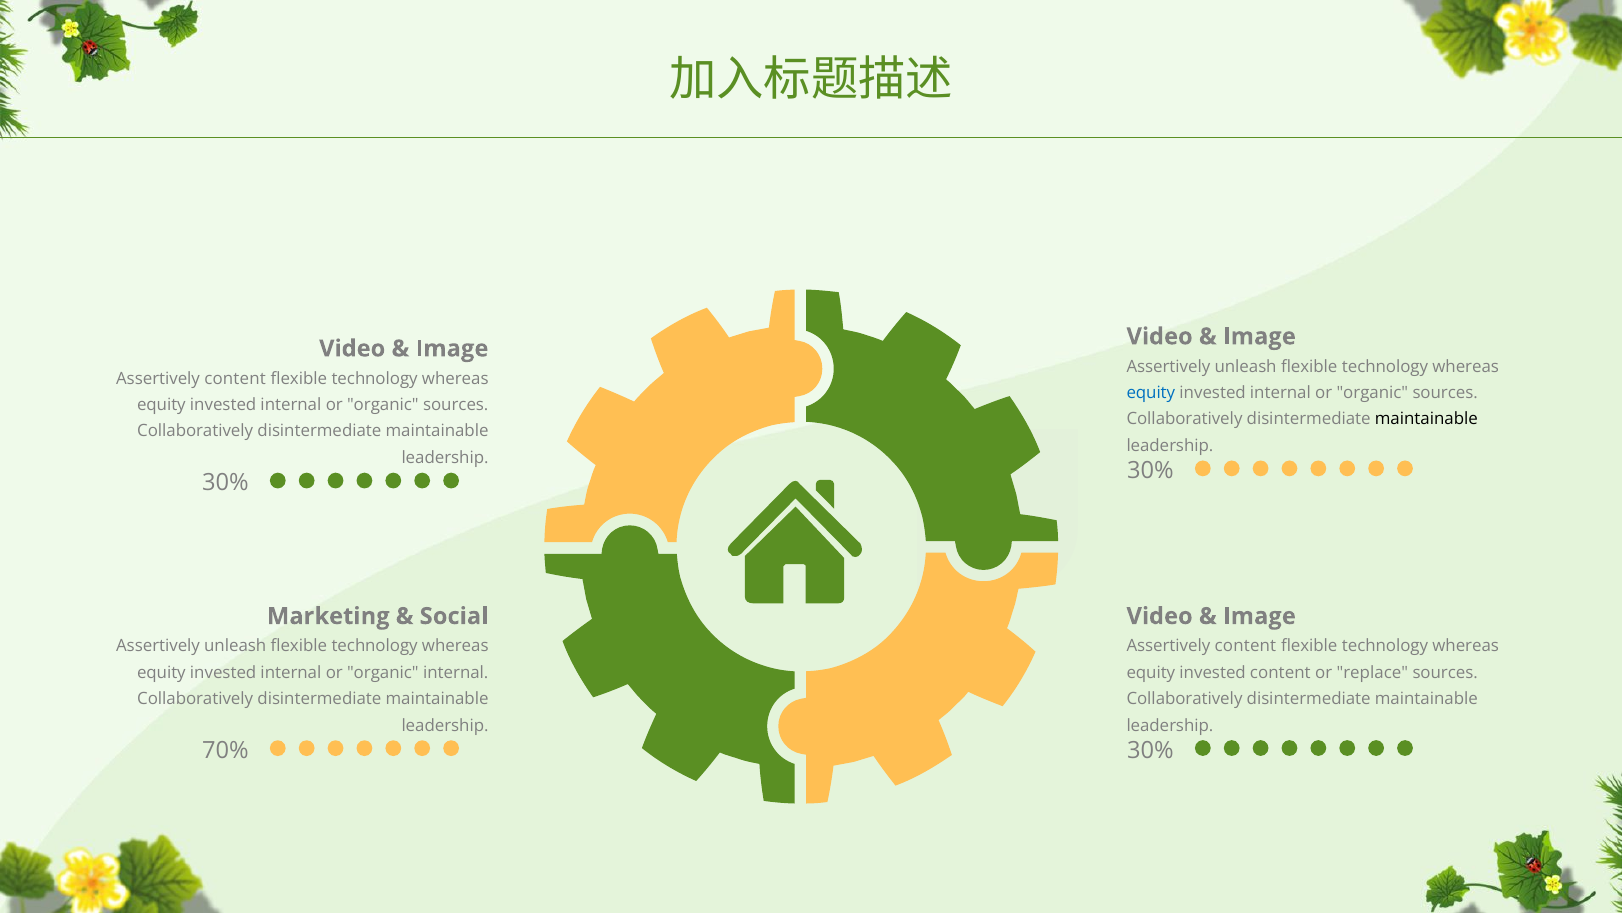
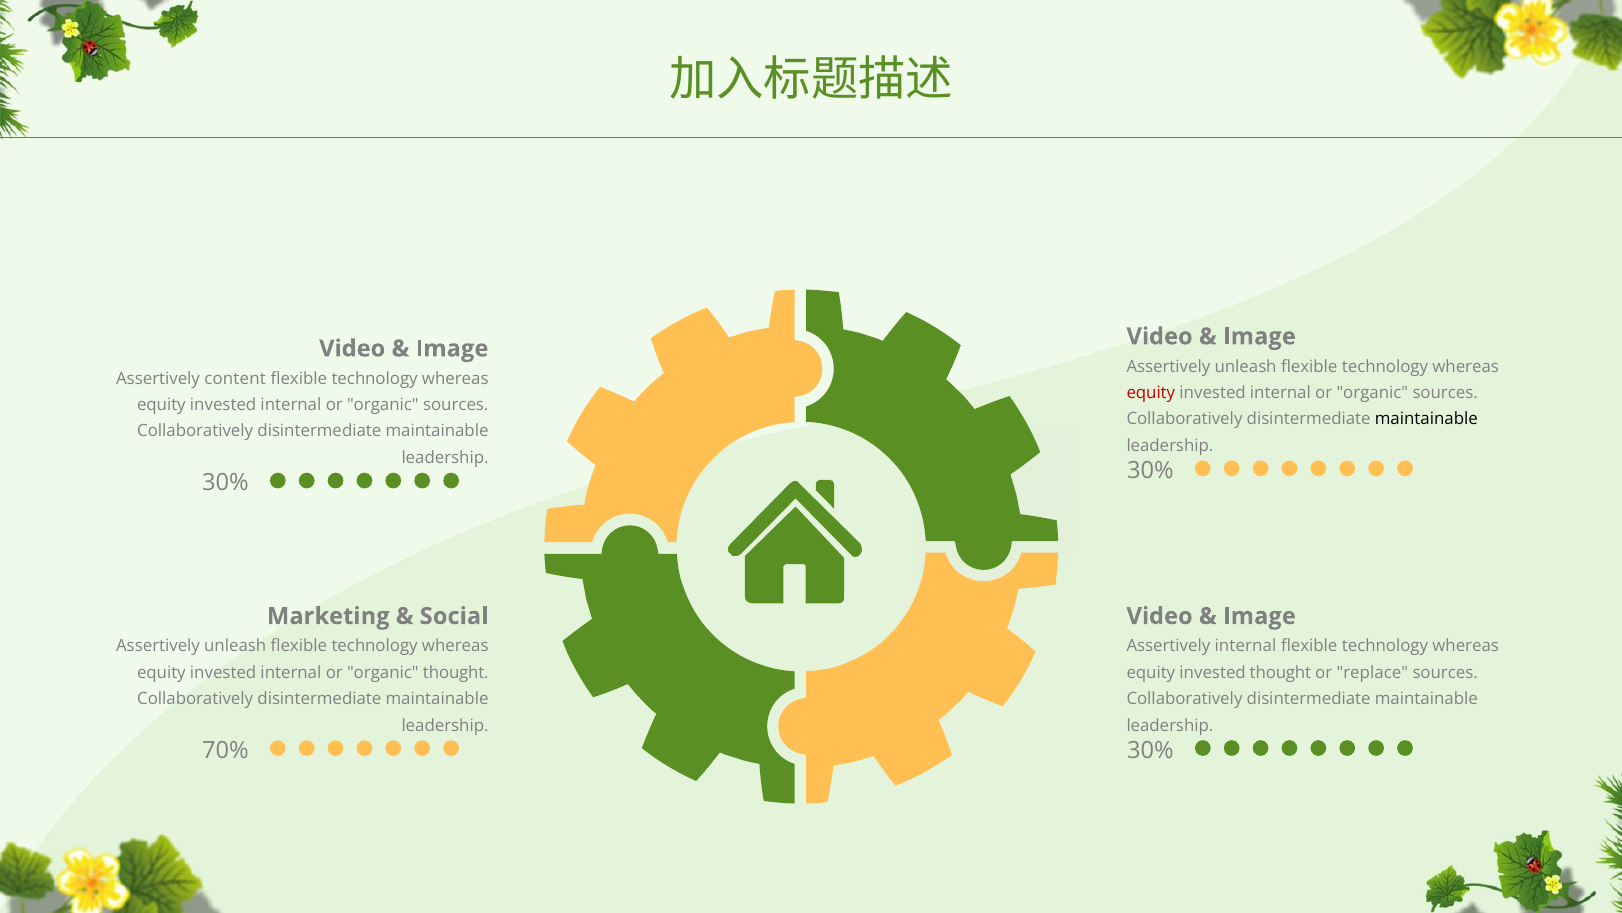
equity at (1151, 393) colour: blue -> red
content at (1245, 646): content -> internal
organic internal: internal -> thought
invested content: content -> thought
